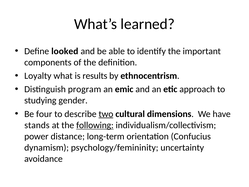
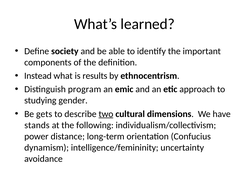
looked: looked -> society
Loyalty: Loyalty -> Instead
four: four -> gets
following underline: present -> none
psychology/femininity: psychology/femininity -> intelligence/femininity
